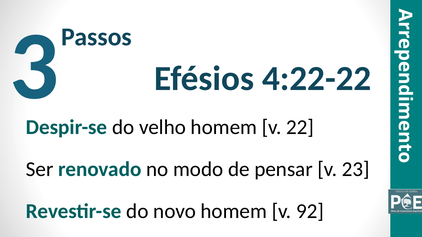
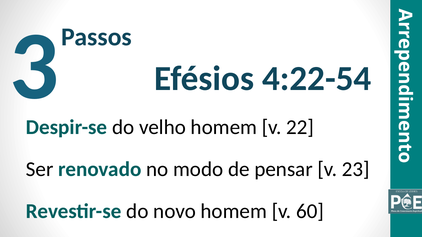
4:22-22: 4:22-22 -> 4:22-54
92: 92 -> 60
